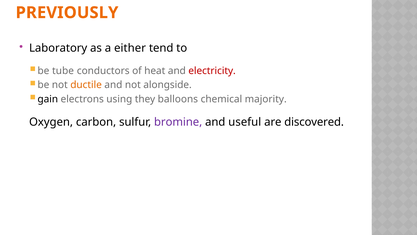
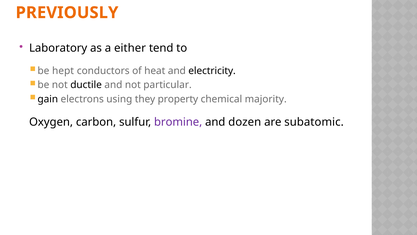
tube: tube -> hept
electricity colour: red -> black
ductile colour: orange -> black
alongside: alongside -> particular
balloons: balloons -> property
useful: useful -> dozen
discovered: discovered -> subatomic
